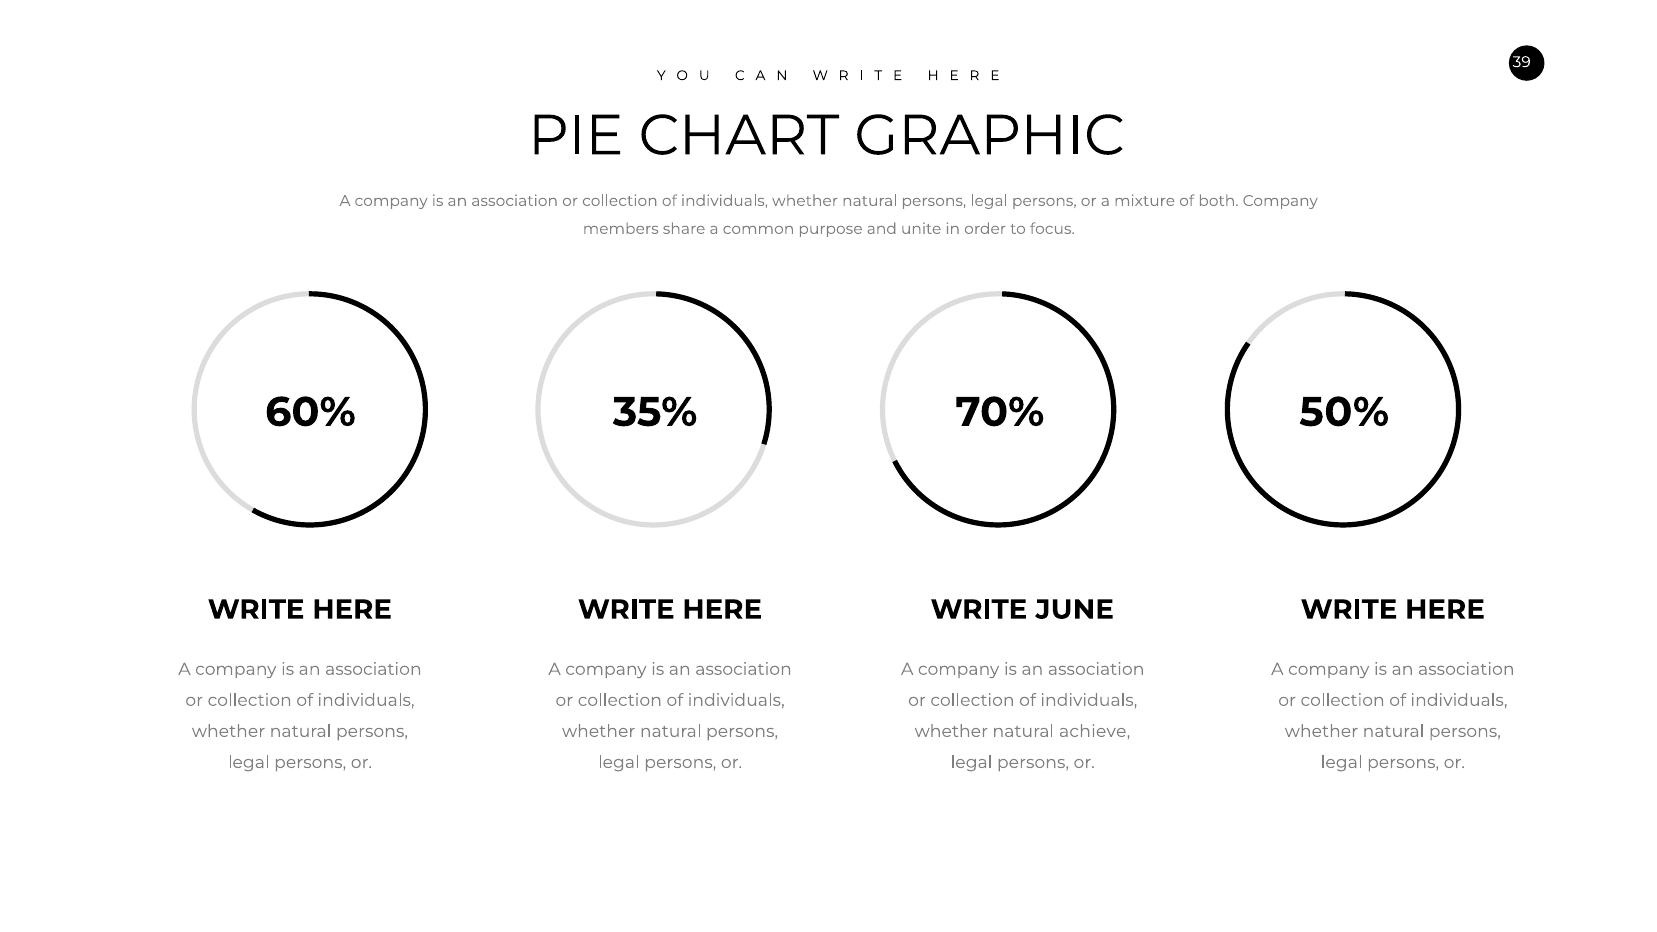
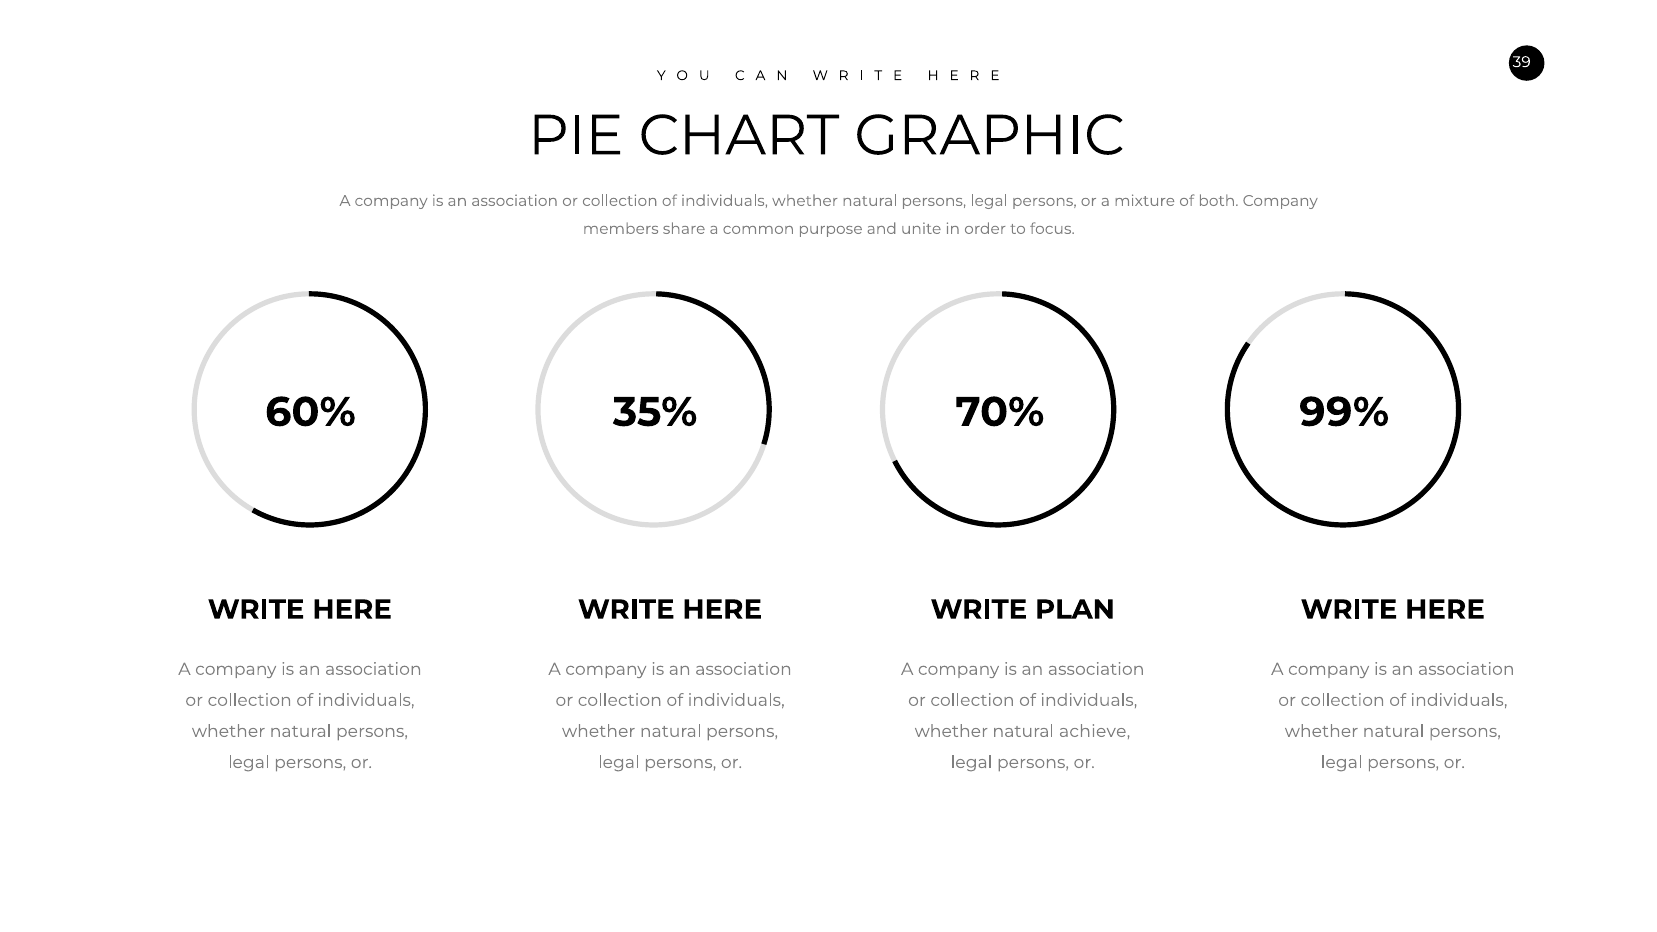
50%: 50% -> 99%
JUNE: JUNE -> PLAN
